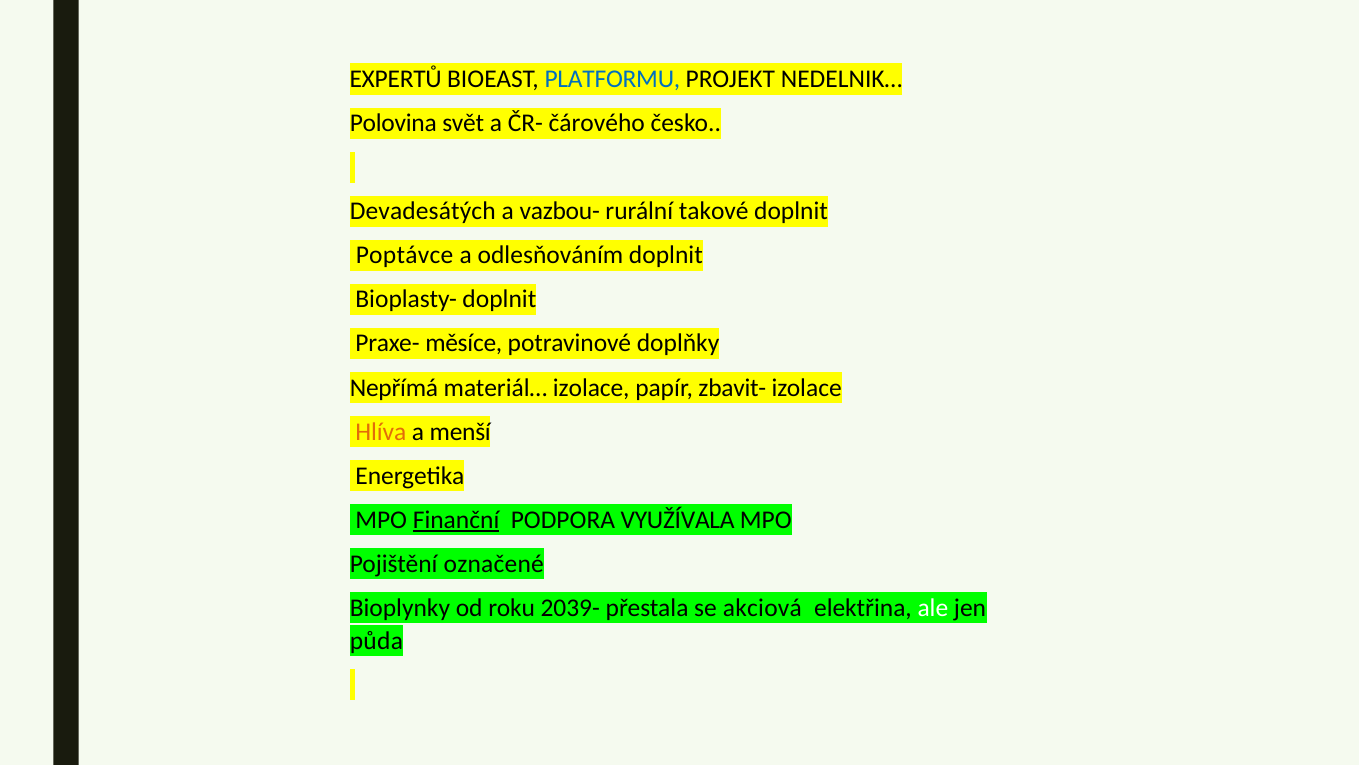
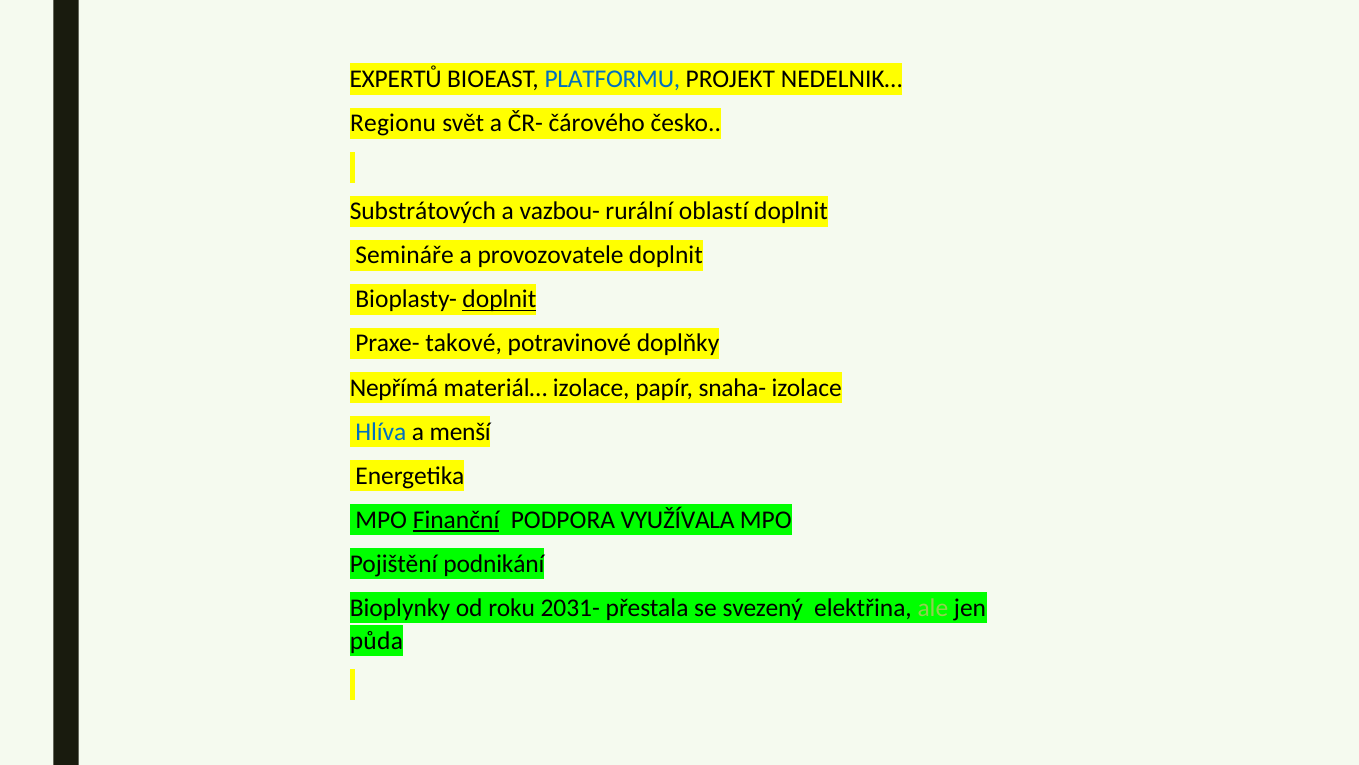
Polovina: Polovina -> Regionu
Devadesátých: Devadesátých -> Substrátových
takové: takové -> oblastí
Poptávce: Poptávce -> Semináře
odlesňováním: odlesňováním -> provozovatele
doplnit at (499, 299) underline: none -> present
měsíce: měsíce -> takové
zbavit-: zbavit- -> snaha-
Hlíva colour: orange -> blue
označené: označené -> podnikání
2039-: 2039- -> 2031-
akciová: akciová -> svezený
ale colour: white -> light green
